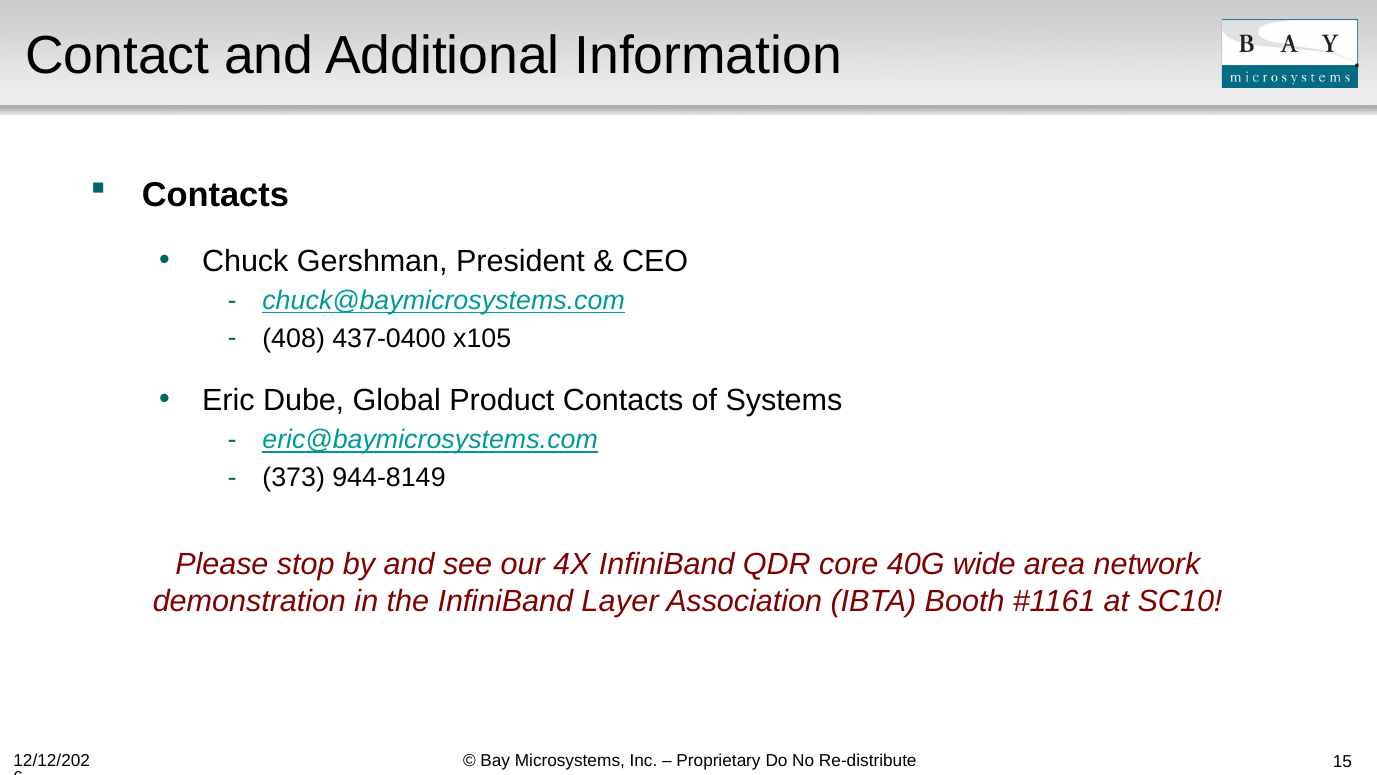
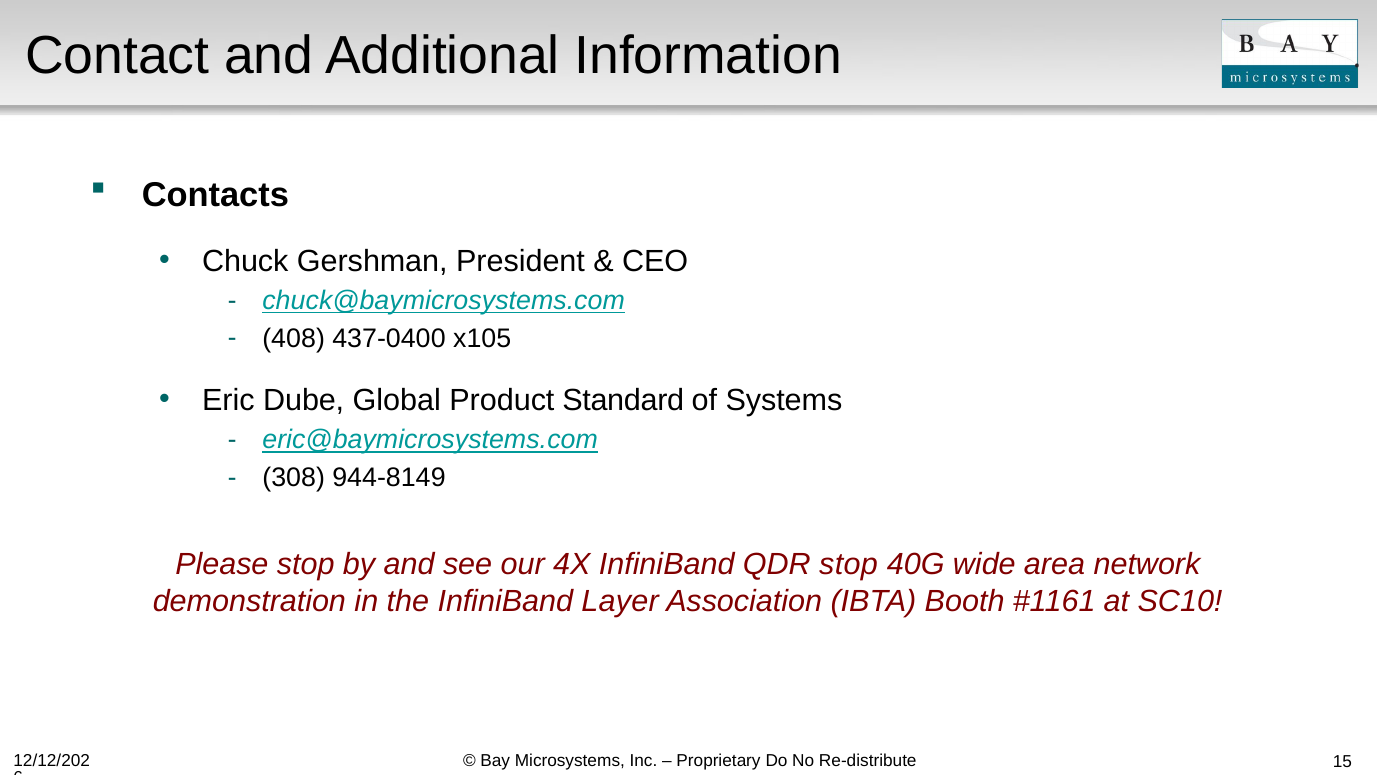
Product Contacts: Contacts -> Standard
373: 373 -> 308
QDR core: core -> stop
